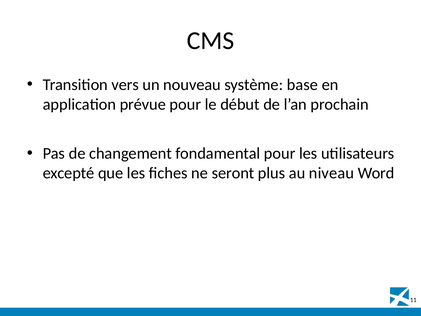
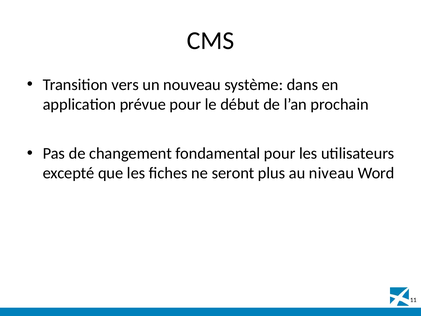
base: base -> dans
